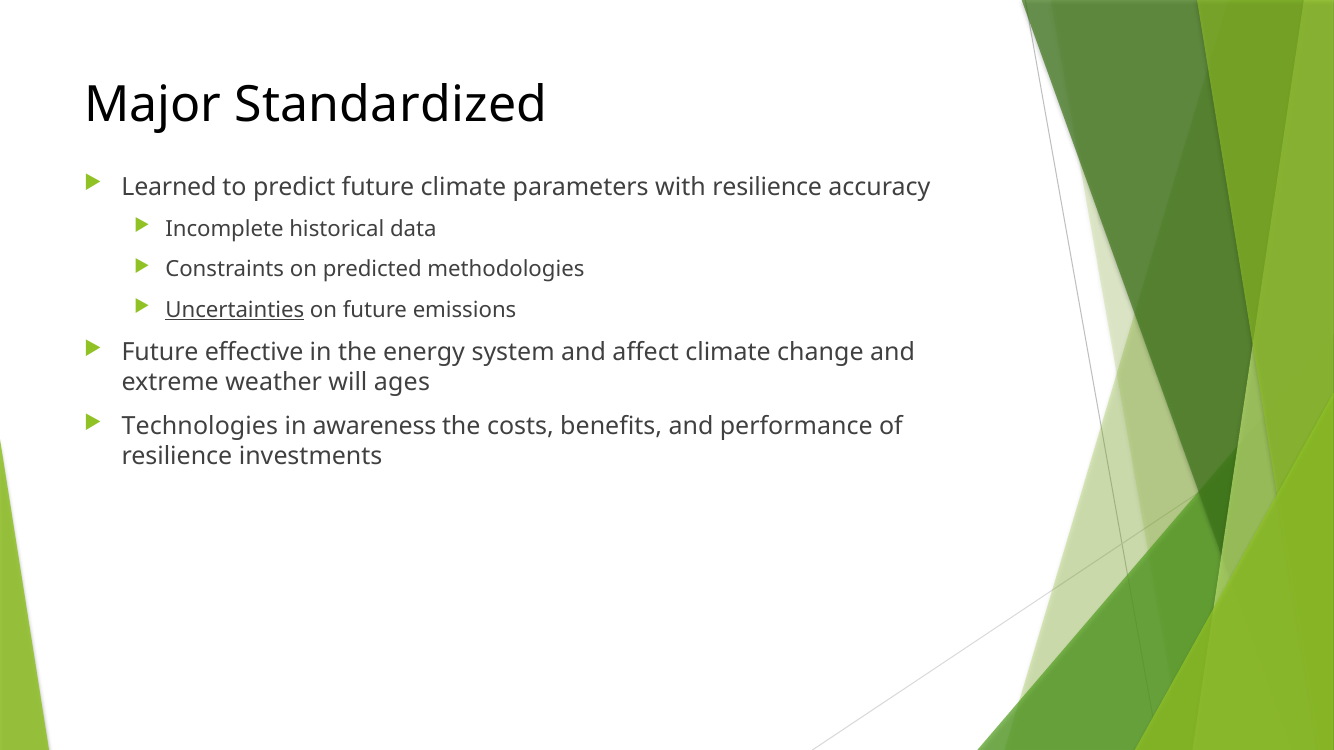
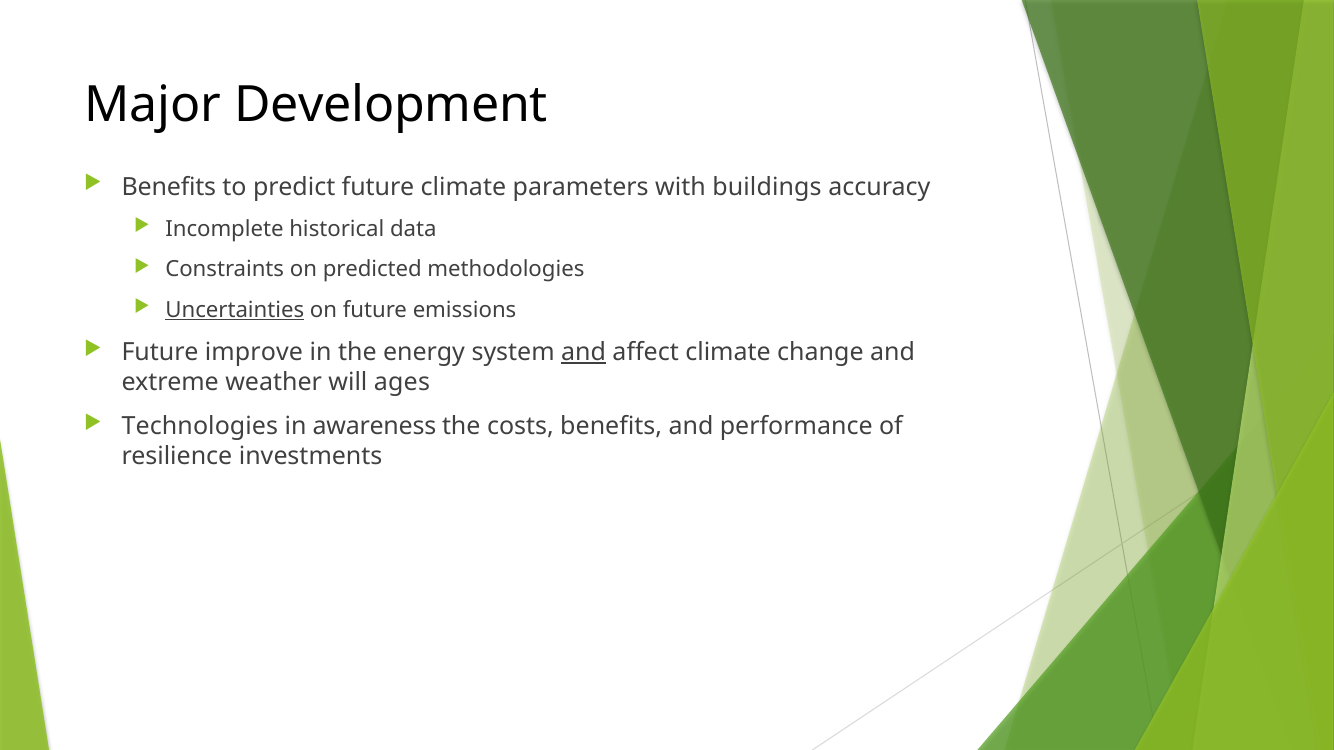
Standardized: Standardized -> Development
Learned at (169, 187): Learned -> Benefits
with resilience: resilience -> buildings
effective: effective -> improve
and at (584, 352) underline: none -> present
